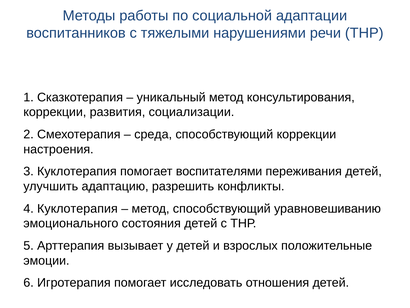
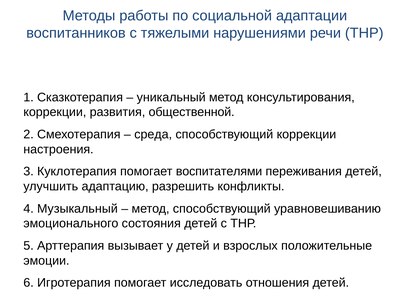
социализации: социализации -> общественной
4 Куклотерапия: Куклотерапия -> Музыкальный
